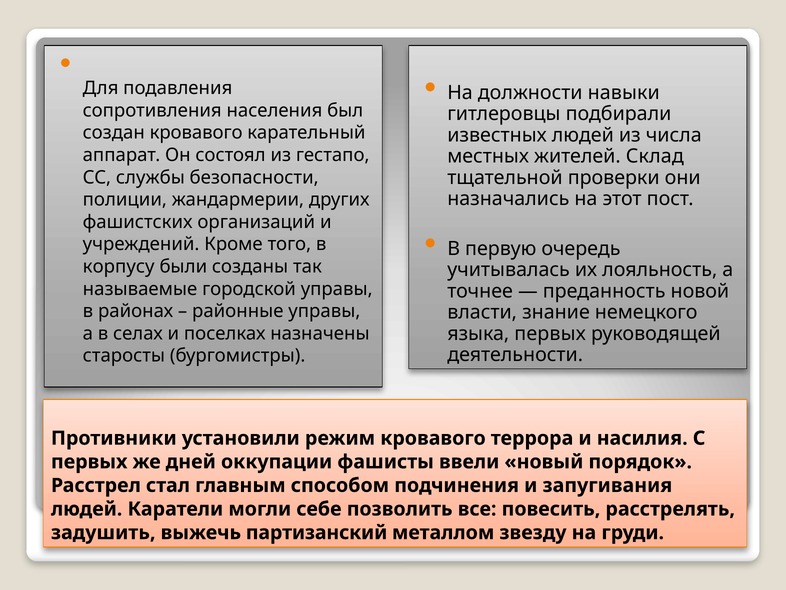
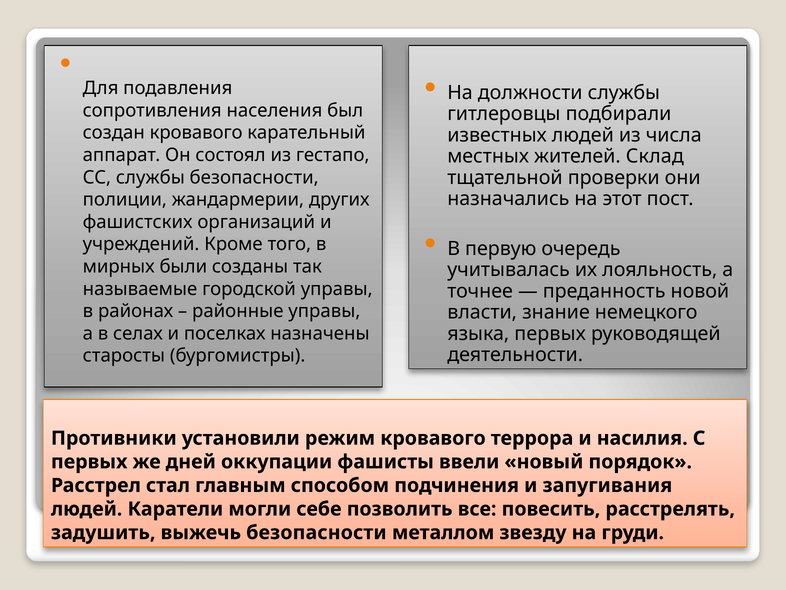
должности навыки: навыки -> службы
корпусу: корпусу -> мирных
выжечь партизанский: партизанский -> безопасности
